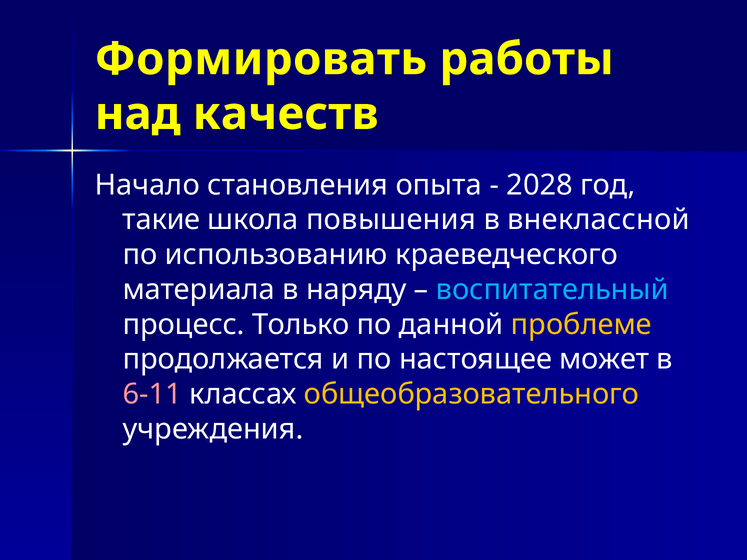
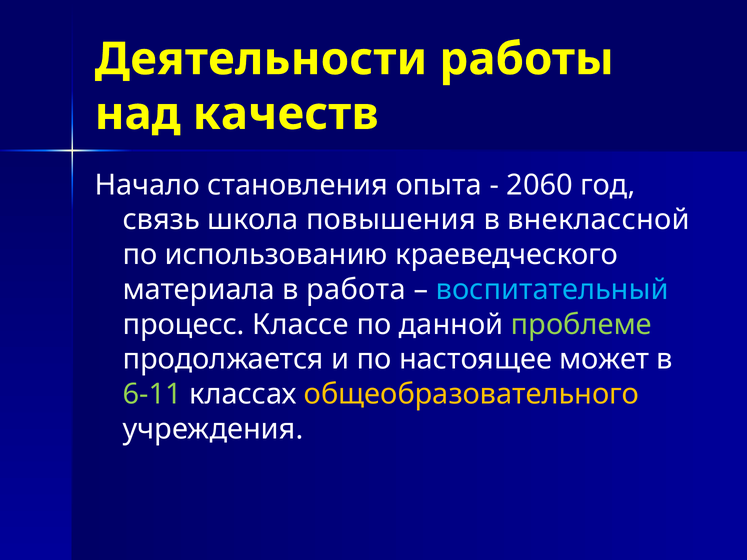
Формировать: Формировать -> Деятельности
2028: 2028 -> 2060
такие: такие -> связь
наряду: наряду -> работа
Только: Только -> Классе
проблеме colour: yellow -> light green
6-11 colour: pink -> light green
